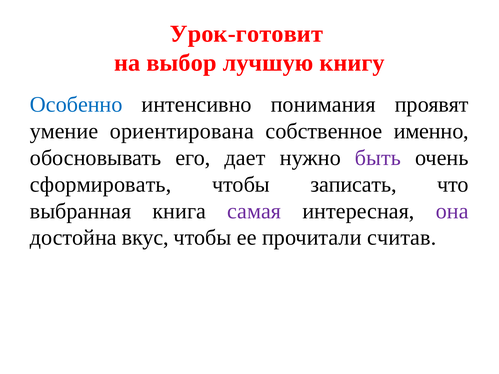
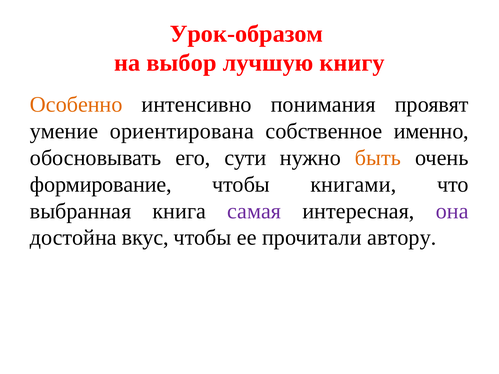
Урок-готовит: Урок-готовит -> Урок-образом
Особенно colour: blue -> orange
дает: дает -> сути
быть colour: purple -> orange
сформировать: сформировать -> формирование
записать: записать -> книгами
считав: считав -> автору
